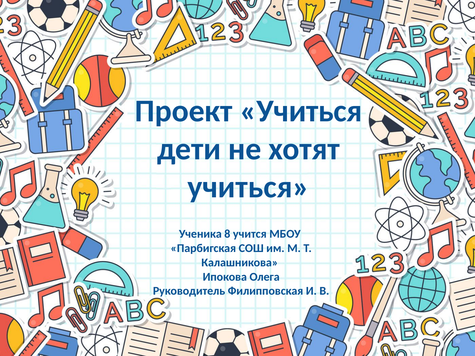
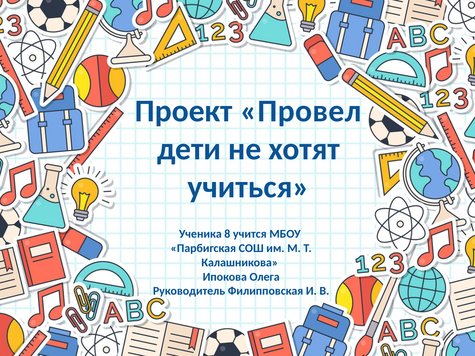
Проект Учиться: Учиться -> Провел
